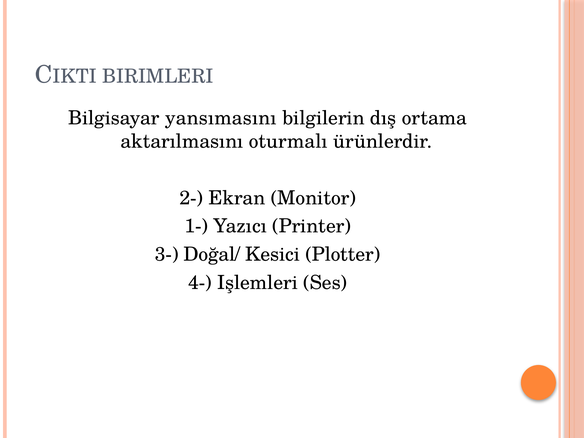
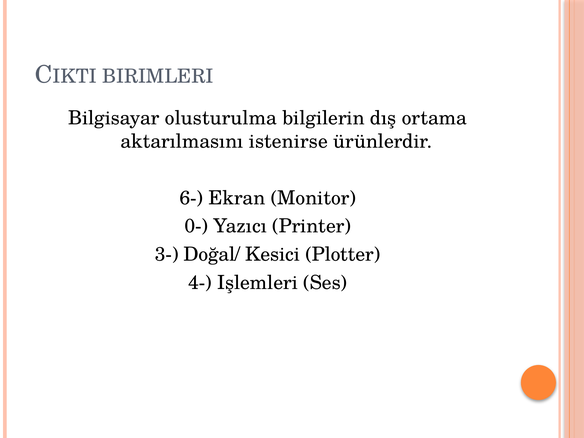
yansımasını: yansımasını -> olusturulma
oturmalı: oturmalı -> istenirse
2-: 2- -> 6-
1-: 1- -> 0-
